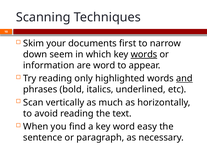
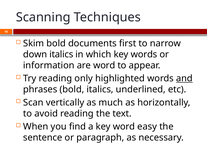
Skim your: your -> bold
down seem: seem -> italics
words at (144, 54) underline: present -> none
